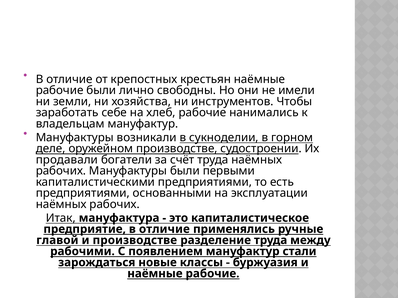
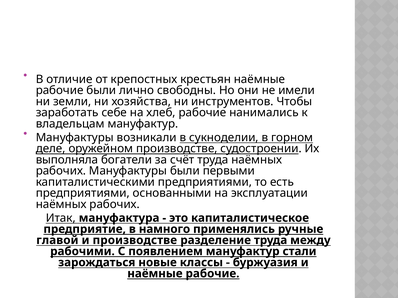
продавали: продавали -> выполняла
предприятие в отличие: отличие -> намного
